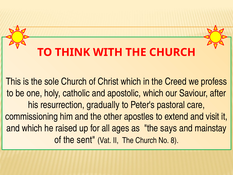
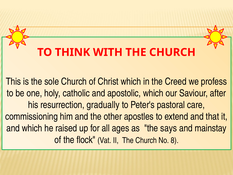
visit: visit -> that
sent: sent -> flock
